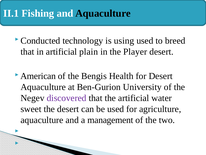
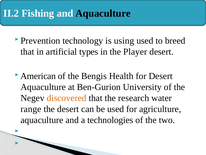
II.1: II.1 -> II.2
Conducted: Conducted -> Prevention
plain: plain -> types
discovered colour: purple -> orange
the artificial: artificial -> research
sweet: sweet -> range
management: management -> technologies
